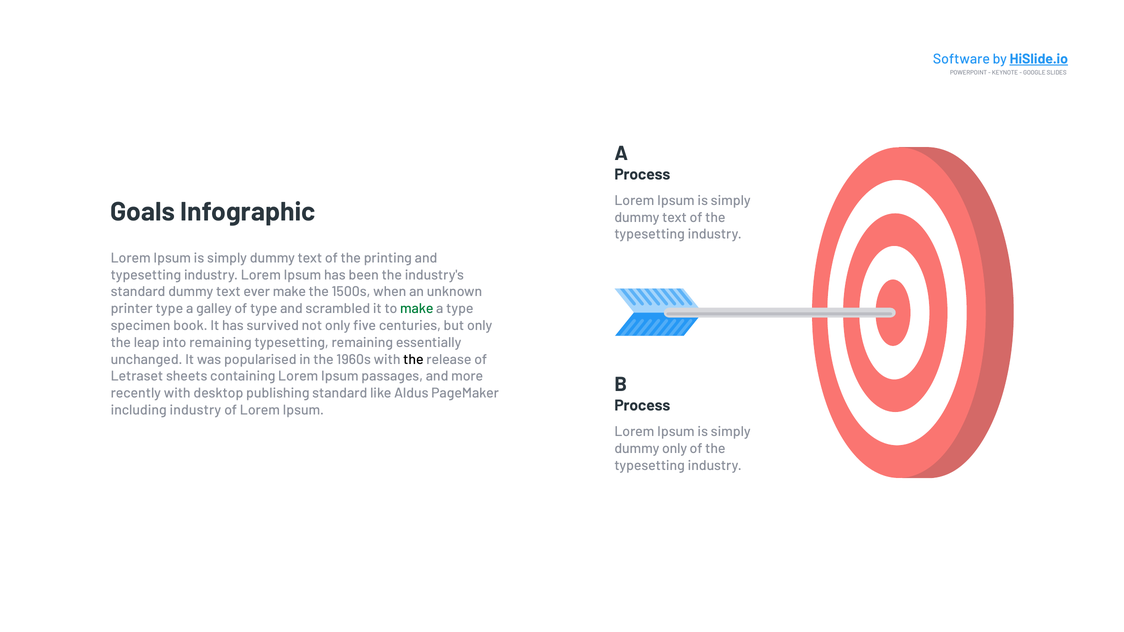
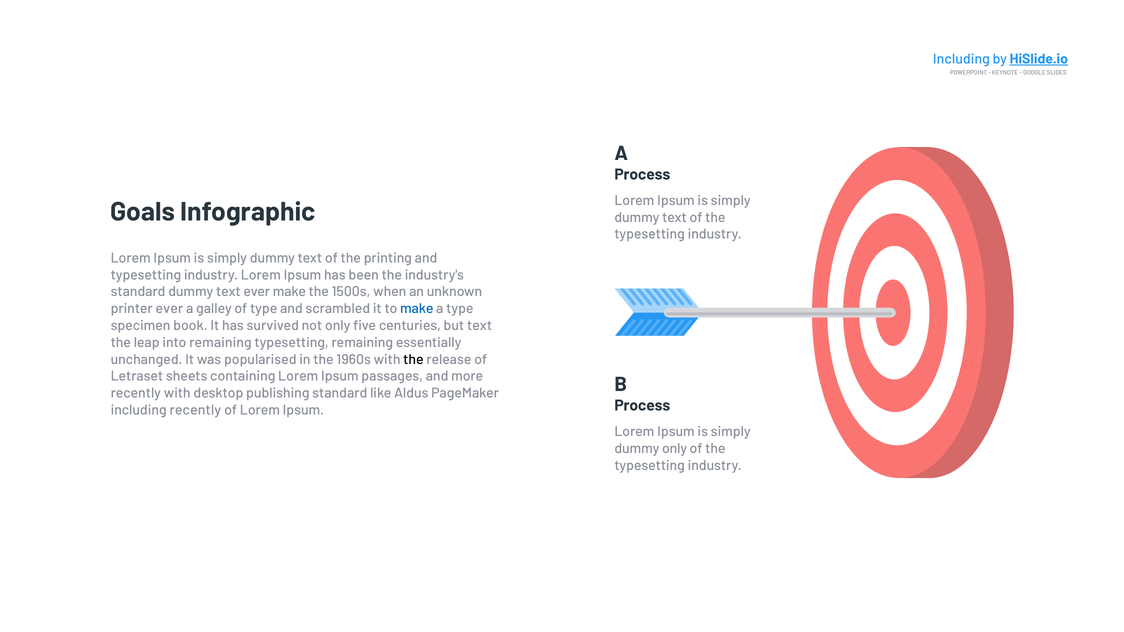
Software at (961, 59): Software -> Including
printer type: type -> ever
make at (417, 309) colour: green -> blue
but only: only -> text
including industry: industry -> recently
